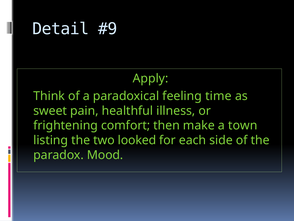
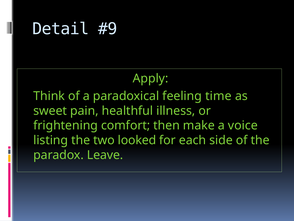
town: town -> voice
Mood: Mood -> Leave
